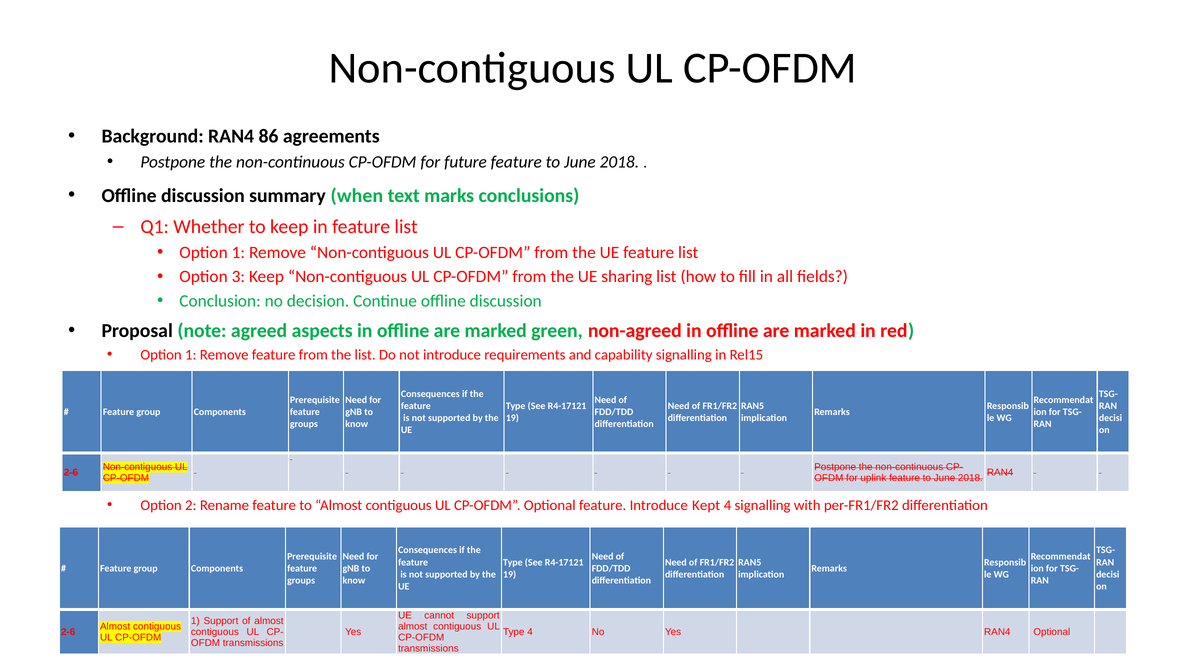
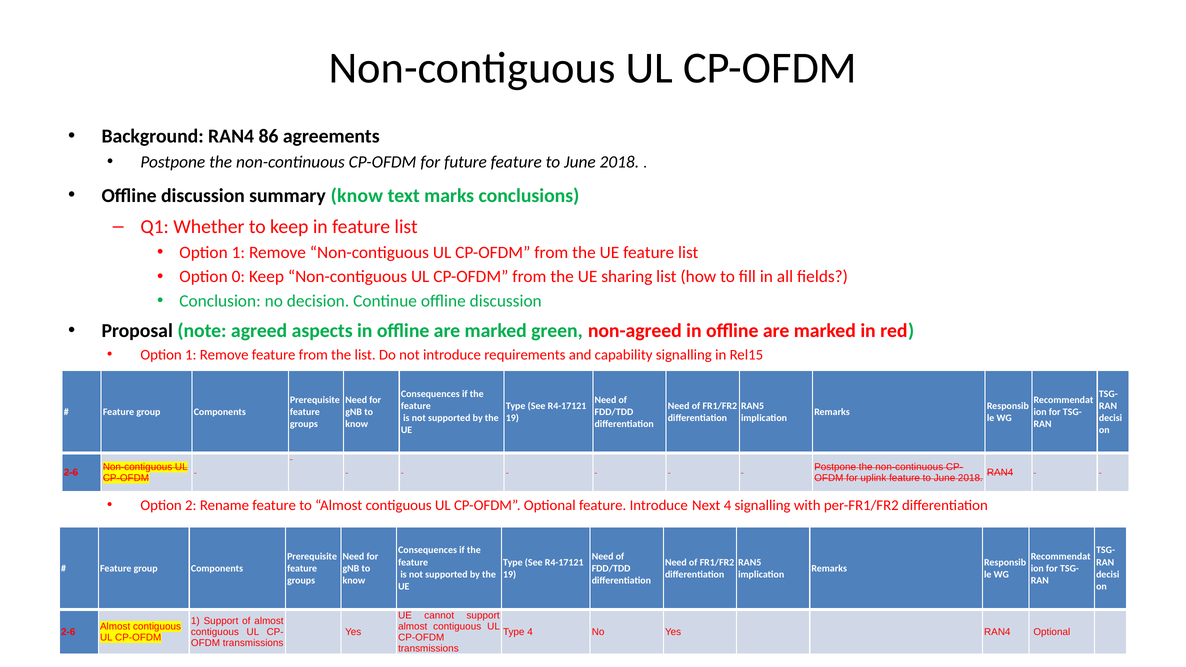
summary when: when -> know
3: 3 -> 0
Kept: Kept -> Next
